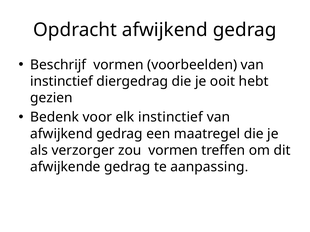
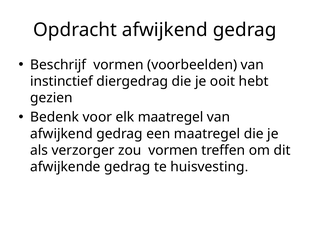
elk instinctief: instinctief -> maatregel
aanpassing: aanpassing -> huisvesting
